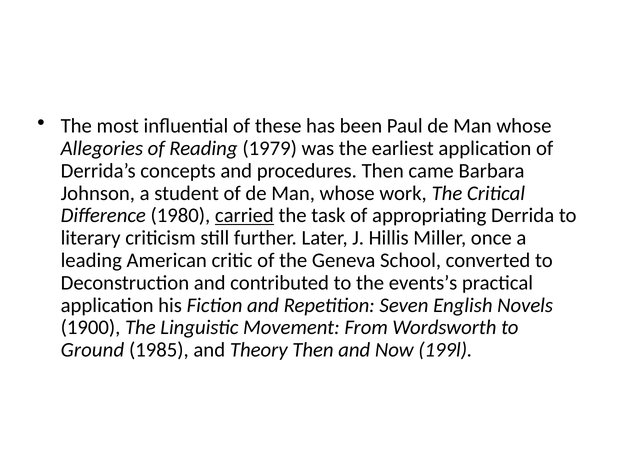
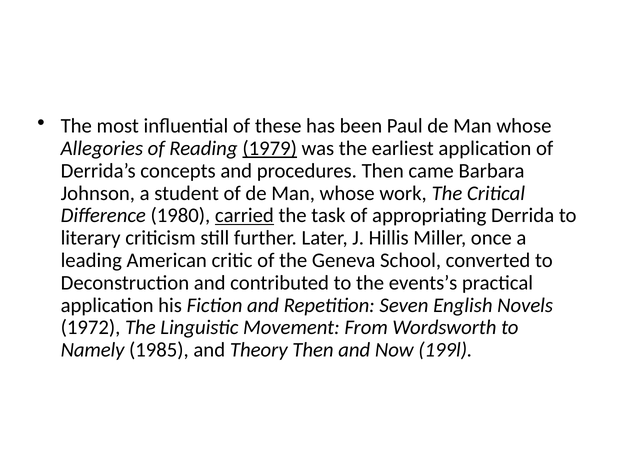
1979 underline: none -> present
1900: 1900 -> 1972
Ground: Ground -> Namely
